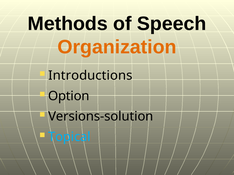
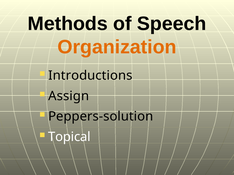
Option: Option -> Assign
Versions-solution: Versions-solution -> Peppers-solution
Topical colour: light blue -> white
